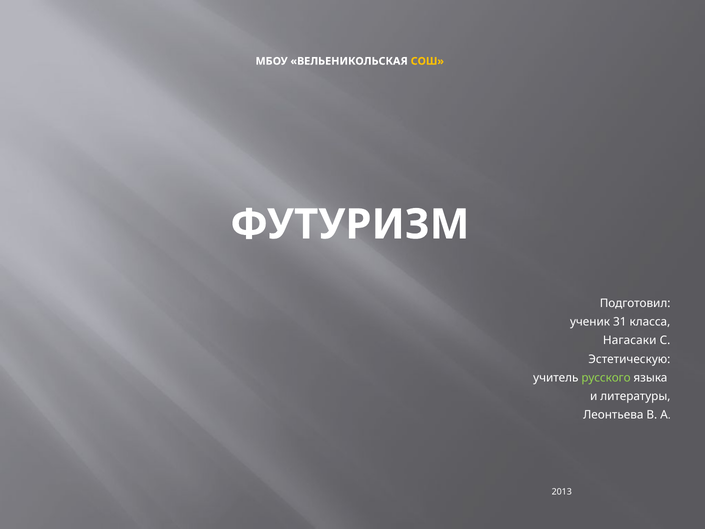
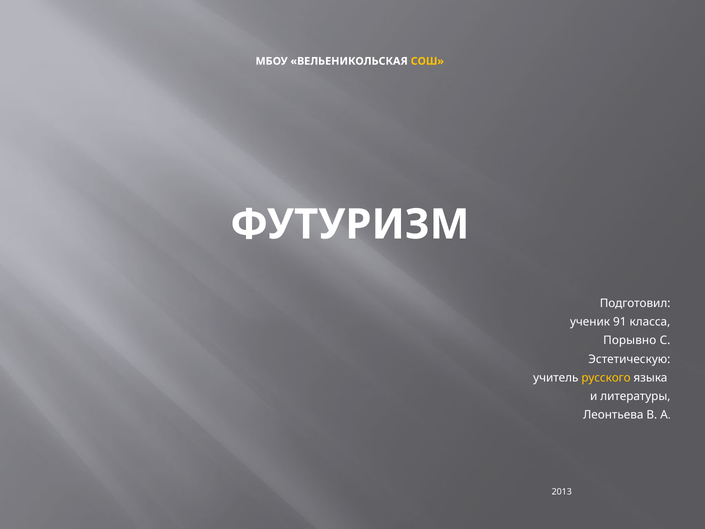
31: 31 -> 91
Нагасаки: Нагасаки -> Порывно
русского colour: light green -> yellow
